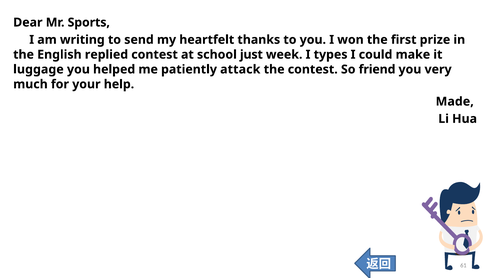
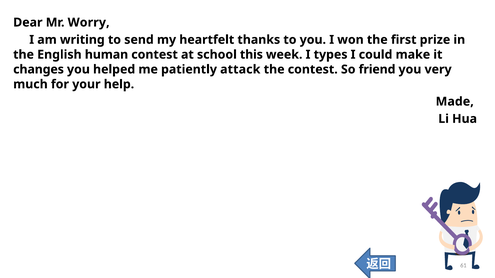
Sports: Sports -> Worry
replied: replied -> human
just: just -> this
luggage: luggage -> changes
